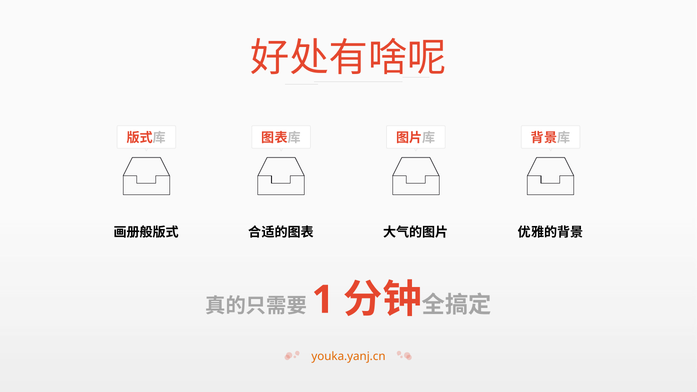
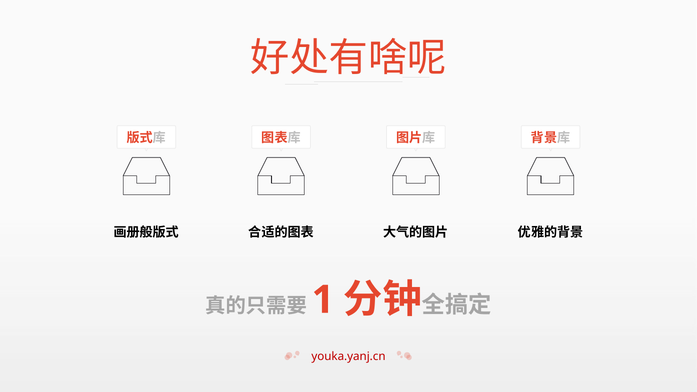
youka.yanj.cn colour: orange -> red
